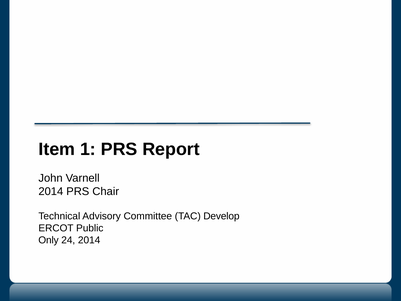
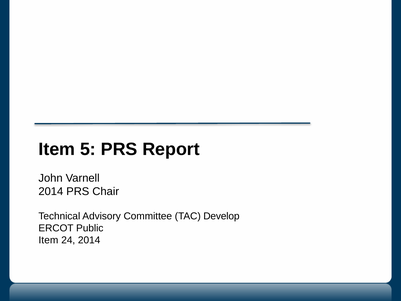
1: 1 -> 5
Only at (49, 240): Only -> Item
